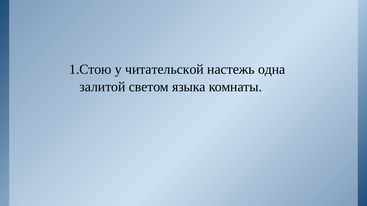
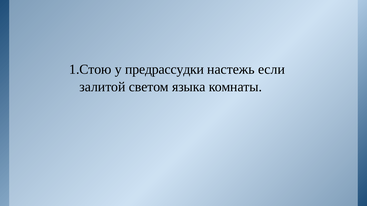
читательской: читательской -> предрассудки
одна: одна -> если
